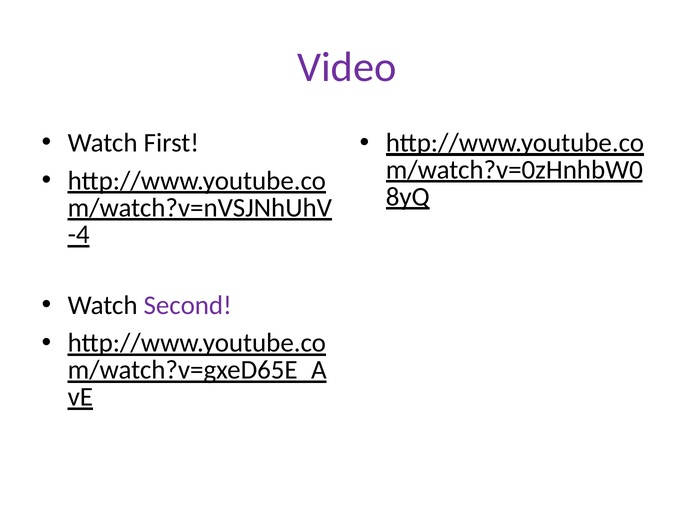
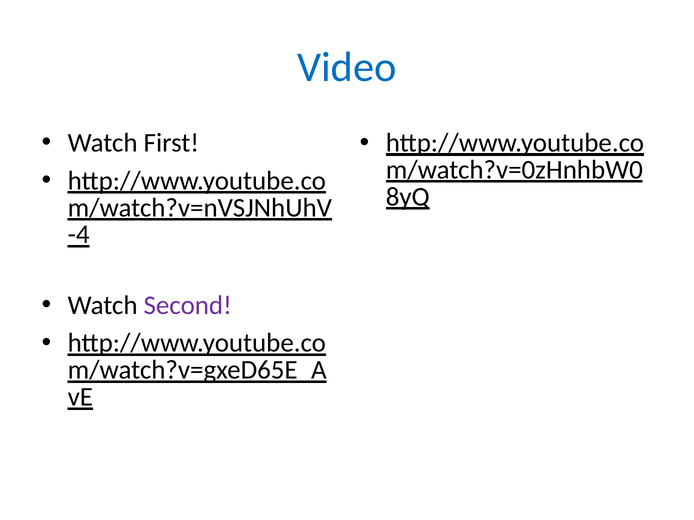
Video colour: purple -> blue
